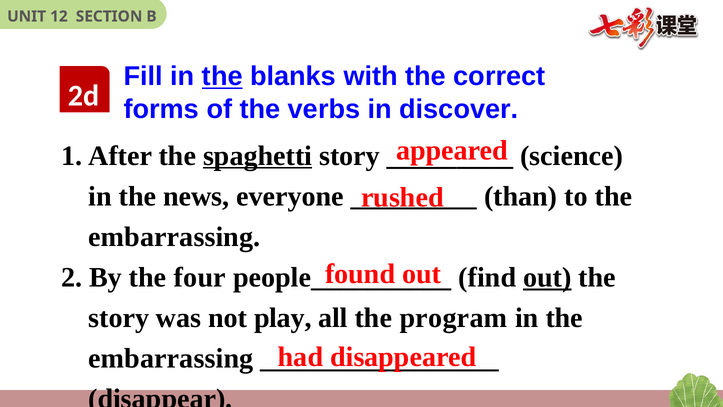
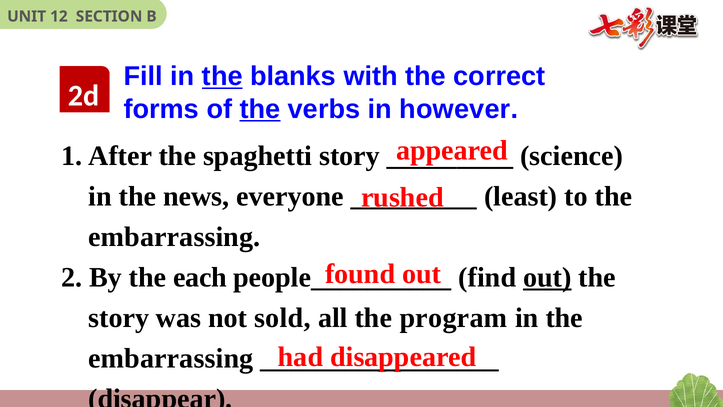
the at (260, 109) underline: none -> present
discover: discover -> however
spaghetti underline: present -> none
than: than -> least
four: four -> each
play: play -> sold
